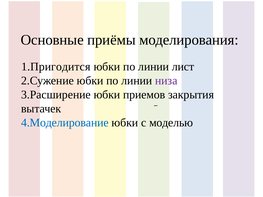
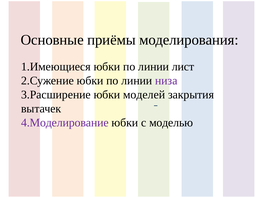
1.Пригодится: 1.Пригодится -> 1.Имеющиеся
приемов: приемов -> моделей
4.Моделирование colour: blue -> purple
